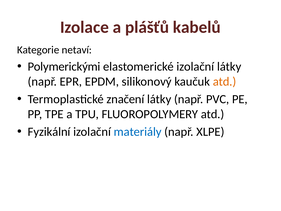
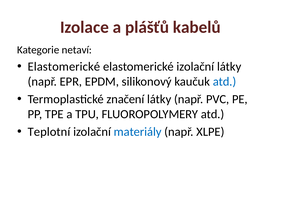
Polymerickými at (64, 67): Polymerickými -> Elastomerické
atd at (225, 82) colour: orange -> blue
Fyzikální: Fyzikální -> Teplotní
